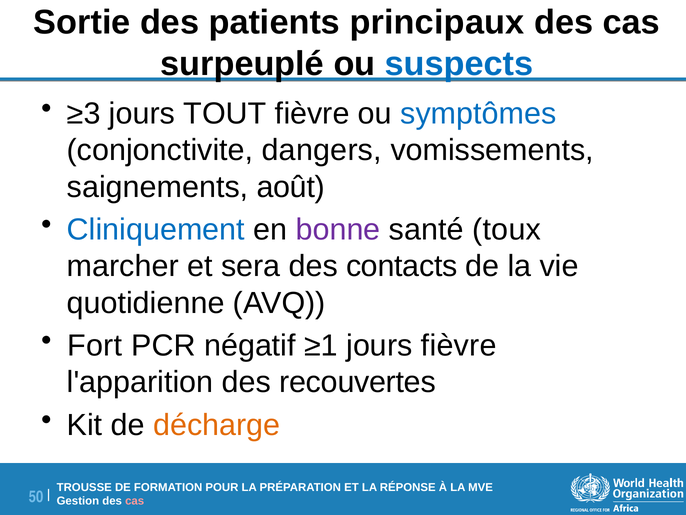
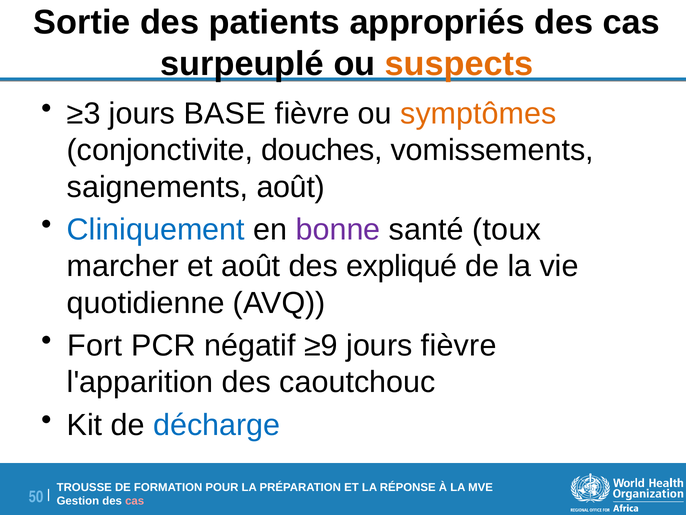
principaux: principaux -> appropriés
suspects colour: blue -> orange
TOUT: TOUT -> BASE
symptômes colour: blue -> orange
dangers: dangers -> douches
et sera: sera -> août
contacts: contacts -> expliqué
≥1: ≥1 -> ≥9
recouvertes: recouvertes -> caoutchouc
décharge colour: orange -> blue
